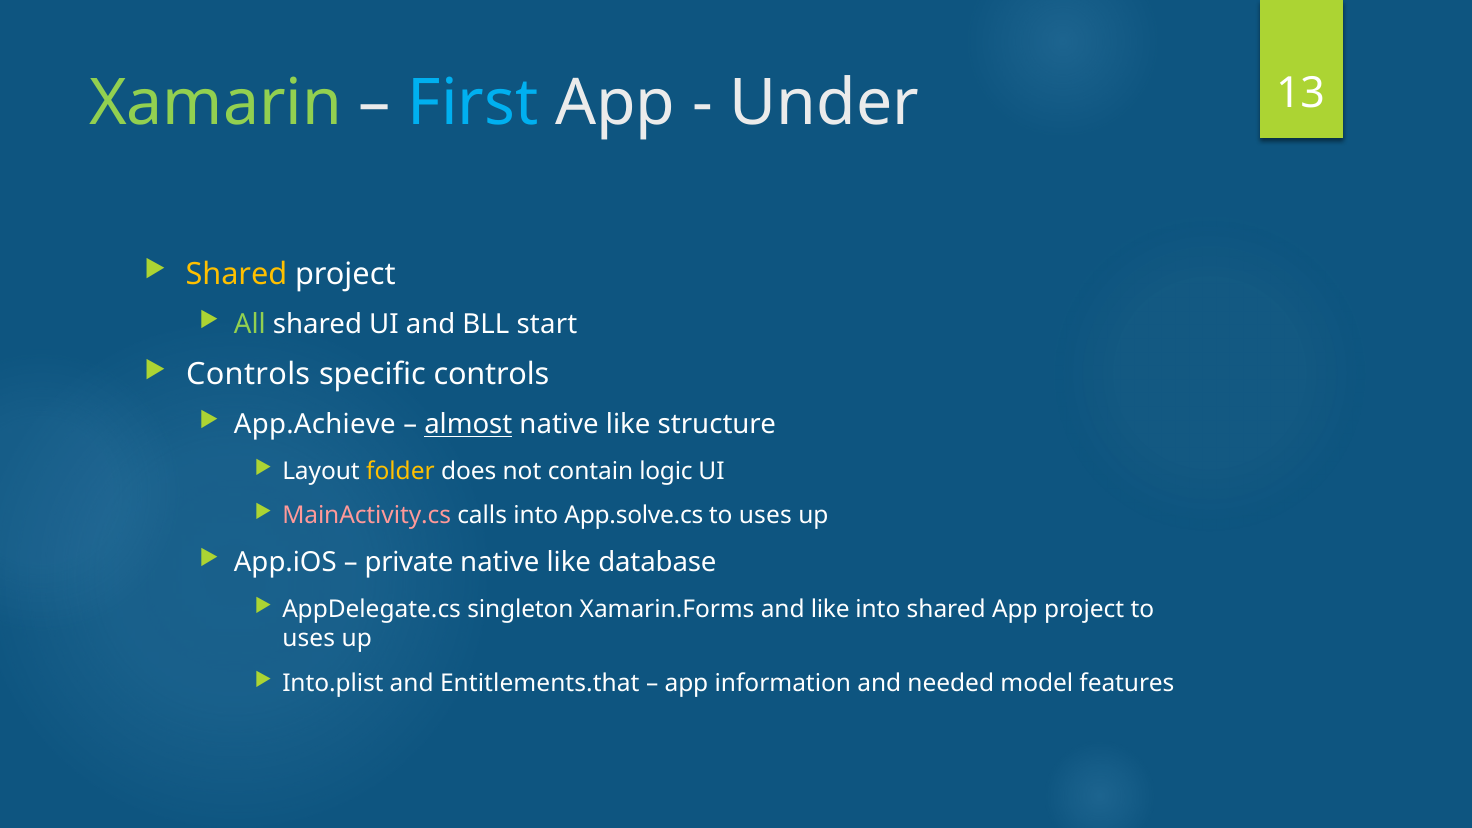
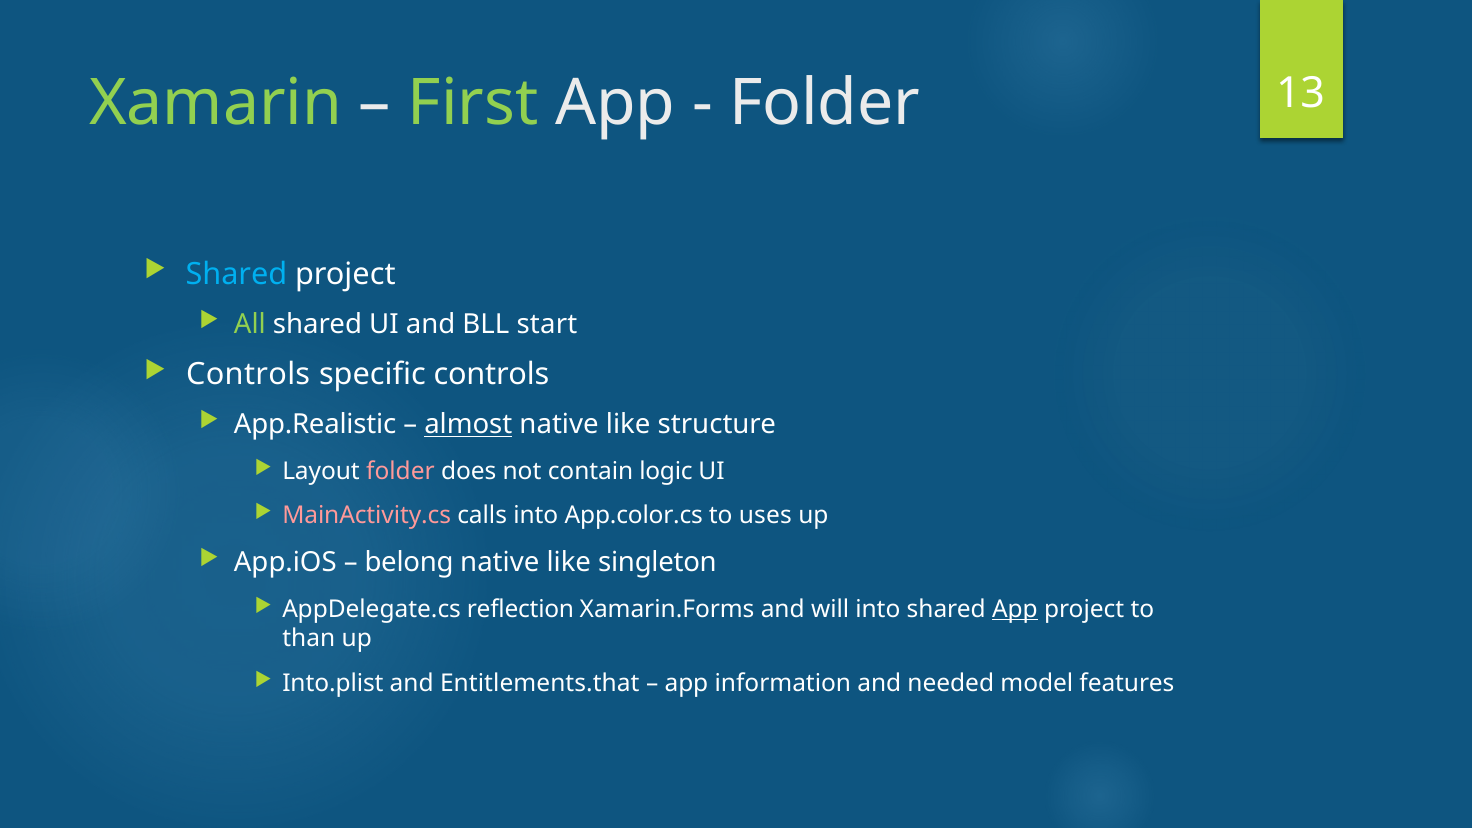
First colour: light blue -> light green
Under at (825, 103): Under -> Folder
Shared at (236, 274) colour: yellow -> light blue
App.Achieve: App.Achieve -> App.Realistic
folder at (400, 471) colour: yellow -> pink
App.solve.cs: App.solve.cs -> App.color.cs
private: private -> belong
database: database -> singleton
singleton: singleton -> reflection
and like: like -> will
App at (1015, 609) underline: none -> present
uses at (309, 638): uses -> than
